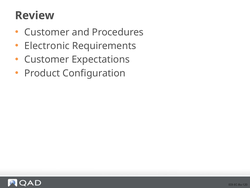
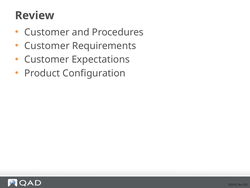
Electronic at (47, 46): Electronic -> Customer
